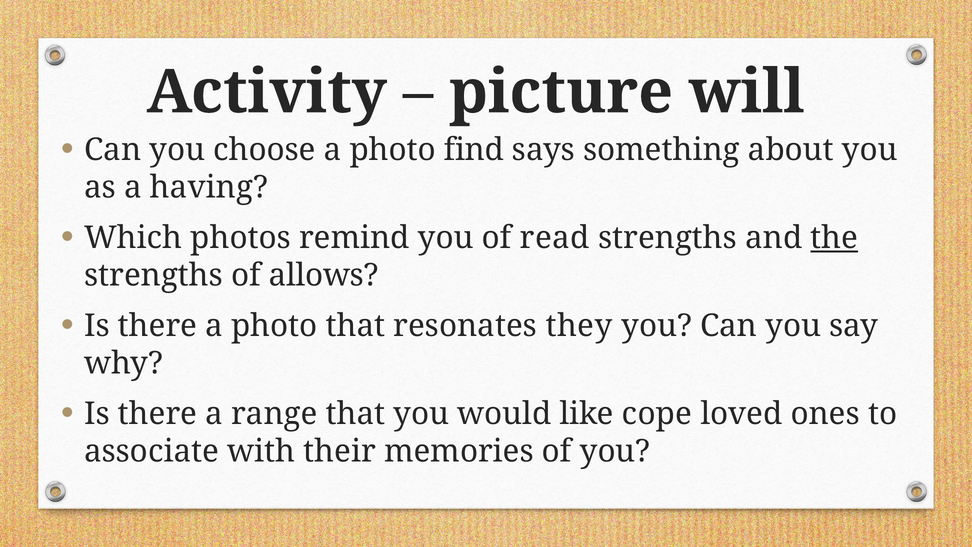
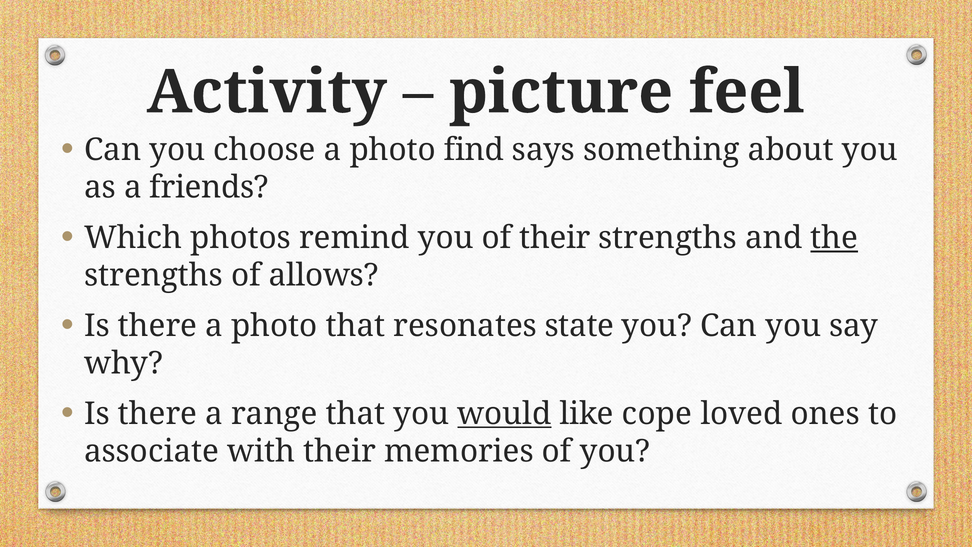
will: will -> feel
having: having -> friends
of read: read -> their
they: they -> state
would underline: none -> present
